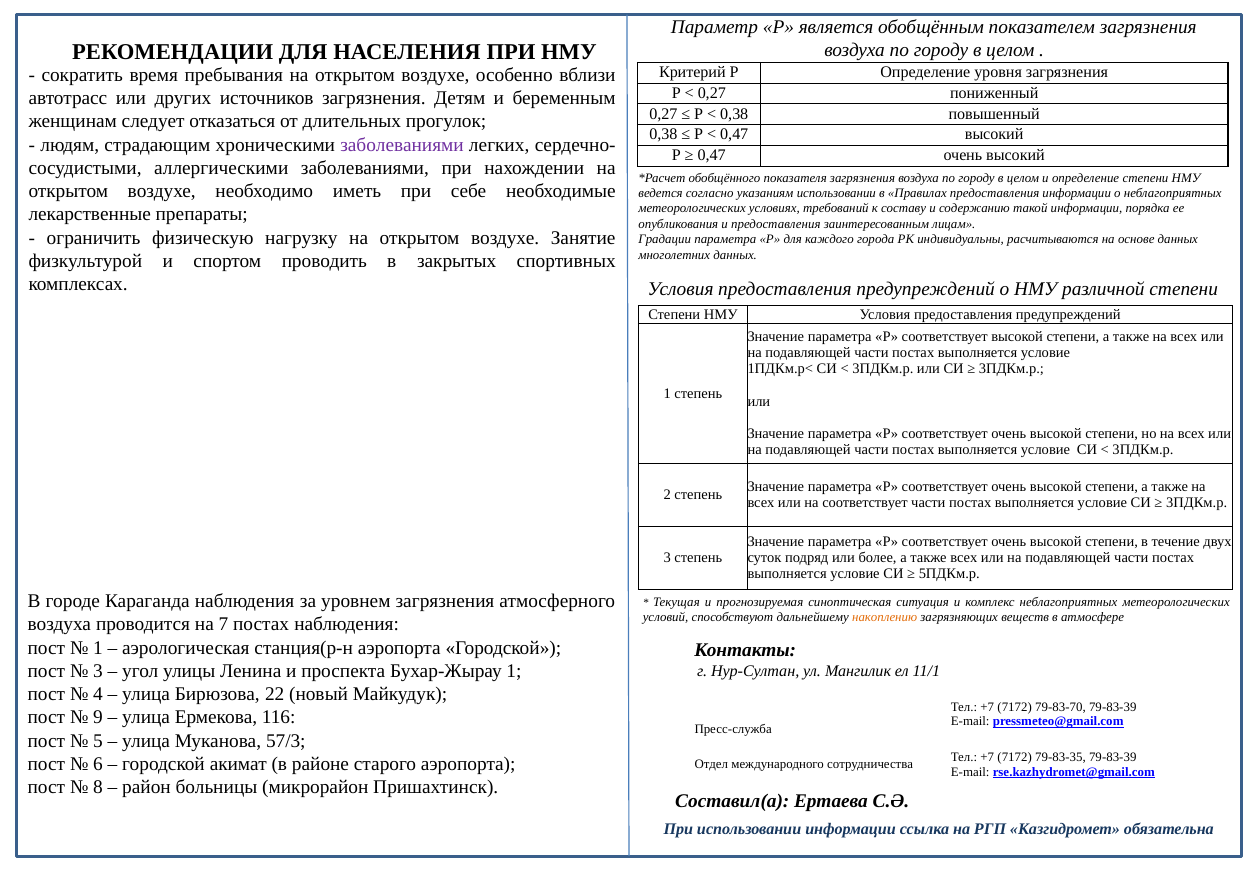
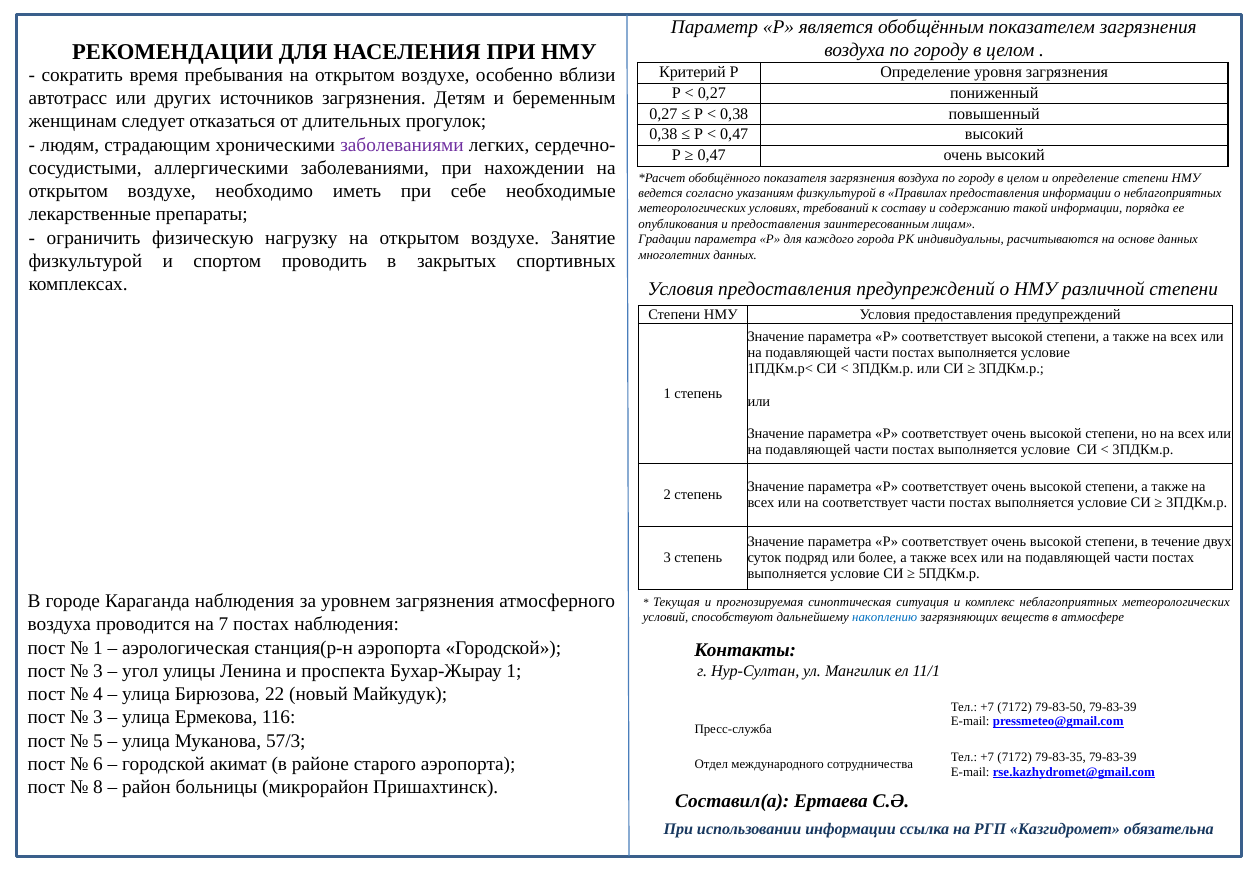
указаниям использовании: использовании -> физкультурой
накоплению colour: orange -> blue
79-83-70: 79-83-70 -> 79-83-50
9 at (98, 717): 9 -> 3
